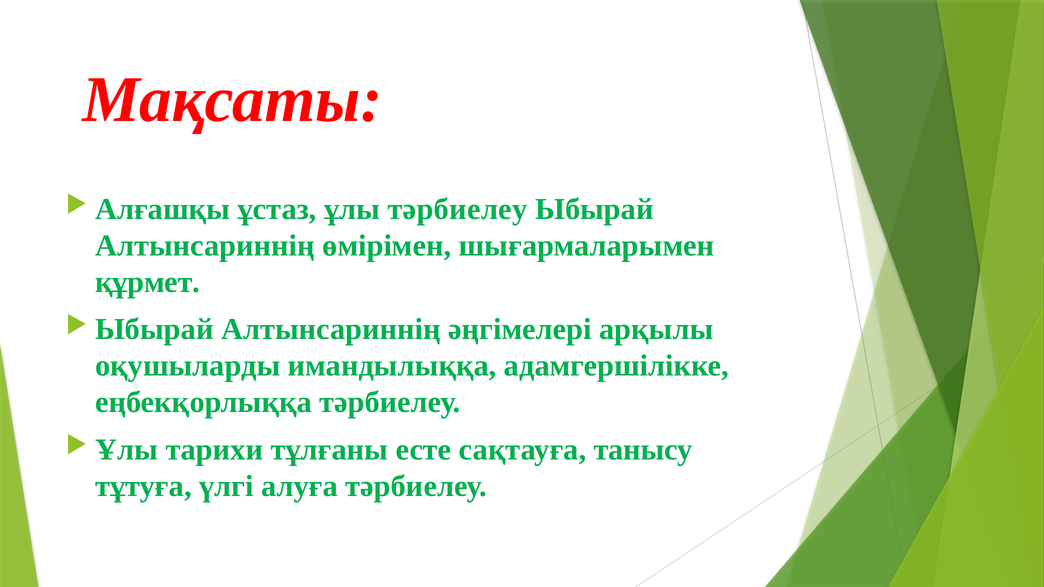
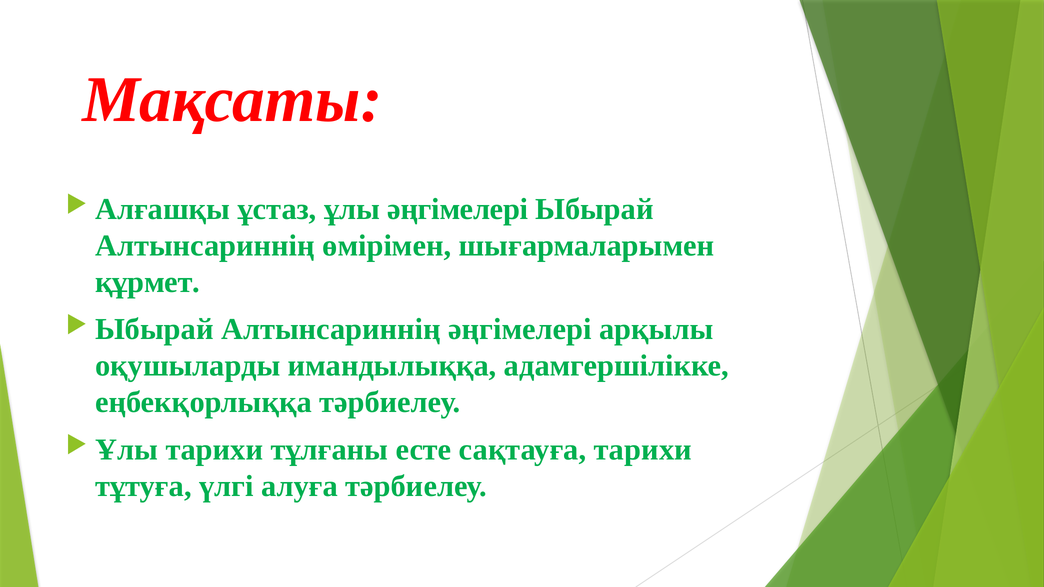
ұлы тәрбиелеу: тәрбиелеу -> әңгімелері
сақтауға танысу: танысу -> тарихи
